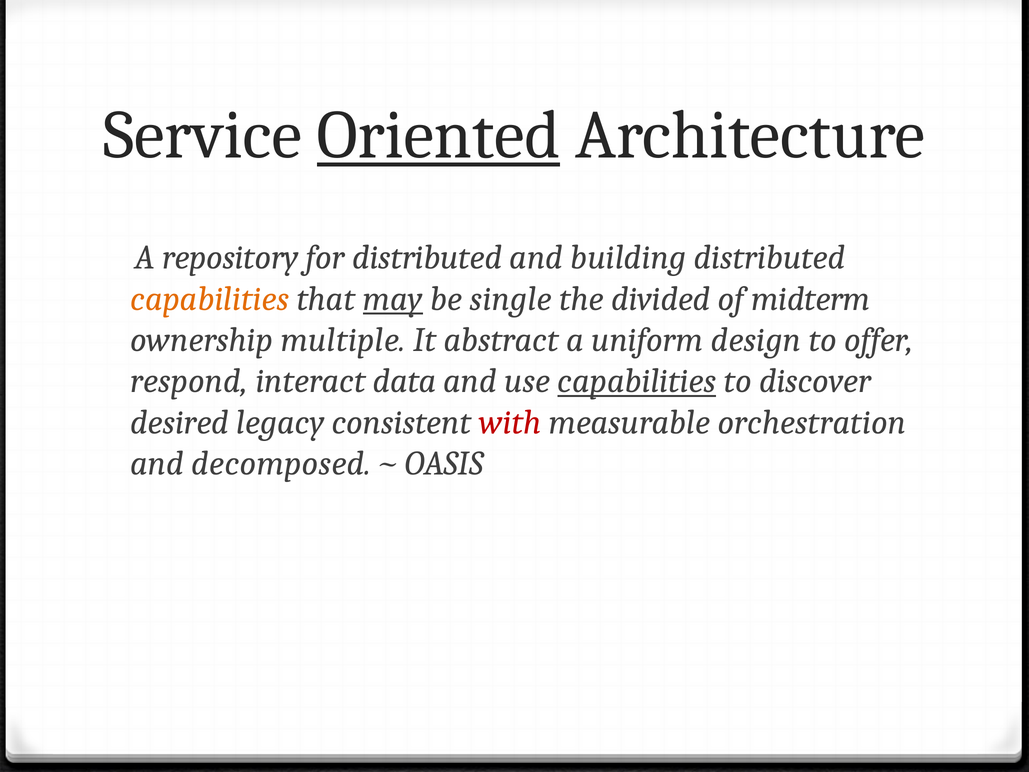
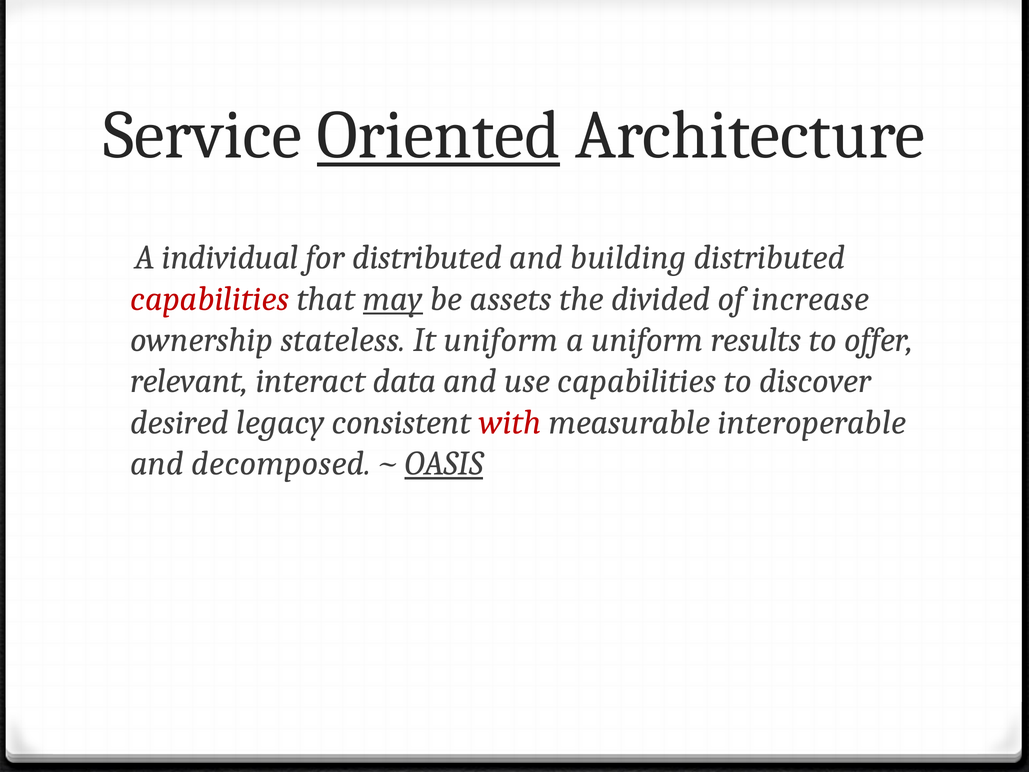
repository: repository -> individual
capabilities at (210, 299) colour: orange -> red
single: single -> assets
midterm: midterm -> increase
multiple: multiple -> stateless
It abstract: abstract -> uniform
design: design -> results
respond: respond -> relevant
capabilities at (637, 381) underline: present -> none
orchestration: orchestration -> interoperable
OASIS underline: none -> present
